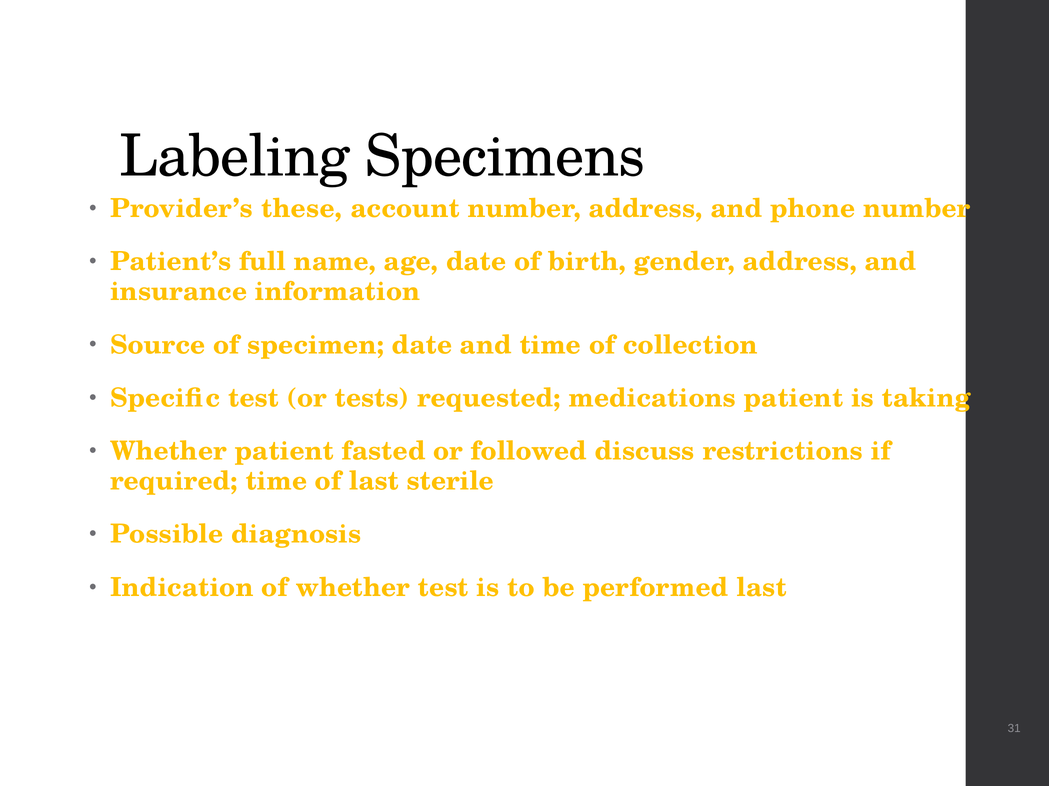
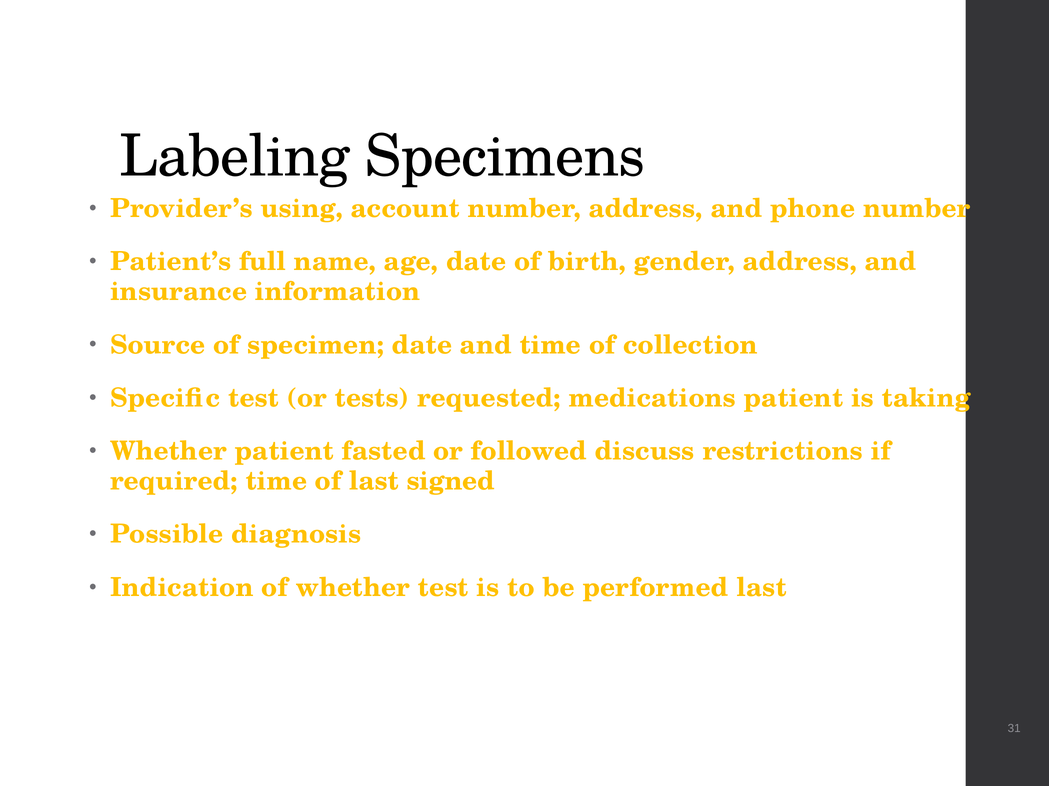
these: these -> using
sterile: sterile -> signed
